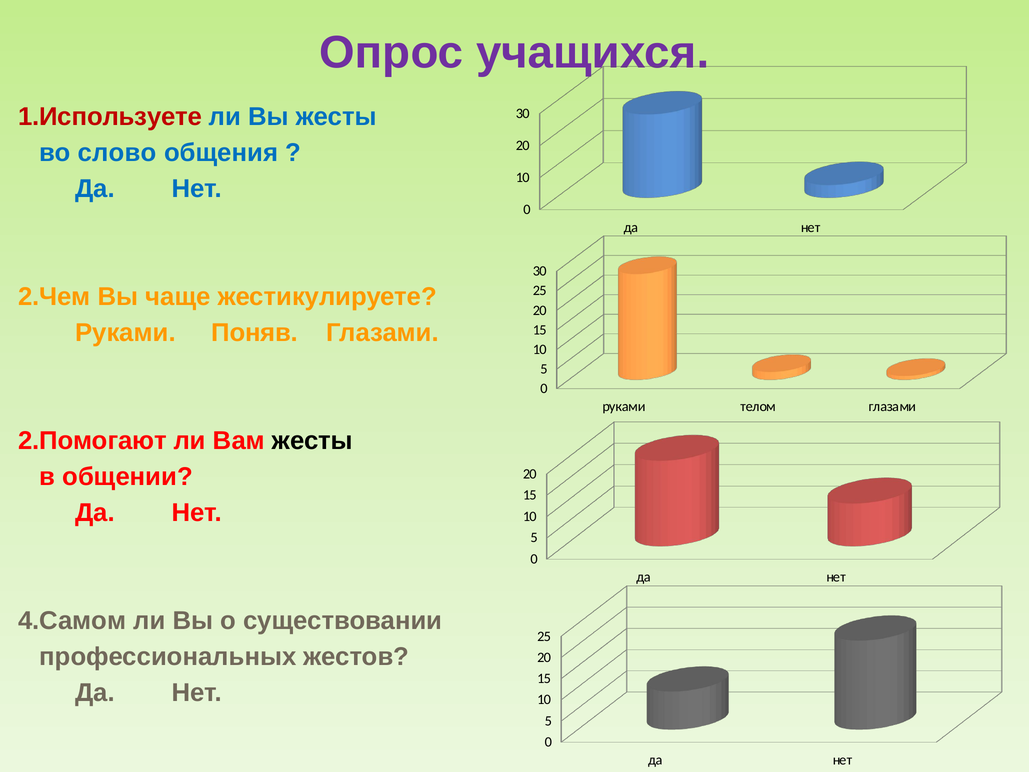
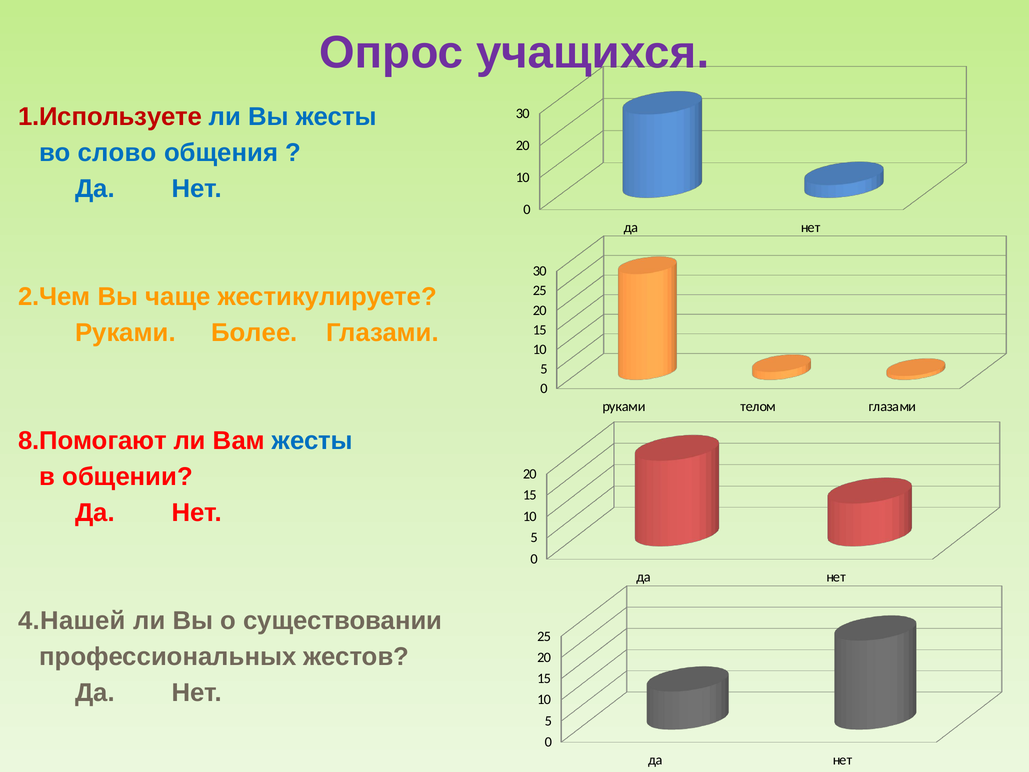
Поняв: Поняв -> Более
2.Помогают: 2.Помогают -> 8.Помогают
жесты at (312, 441) colour: black -> blue
4.Самом: 4.Самом -> 4.Нашей
